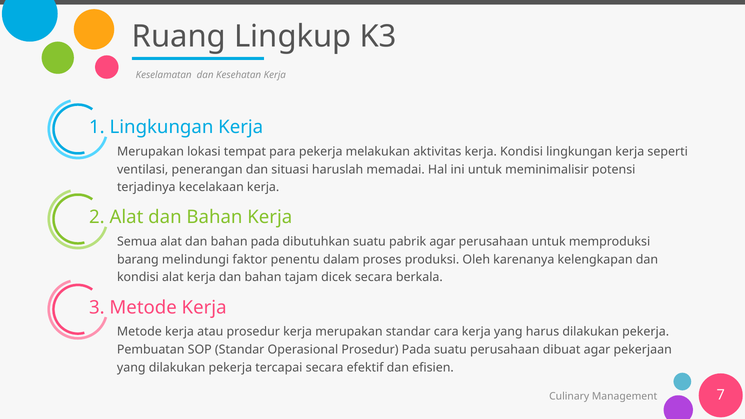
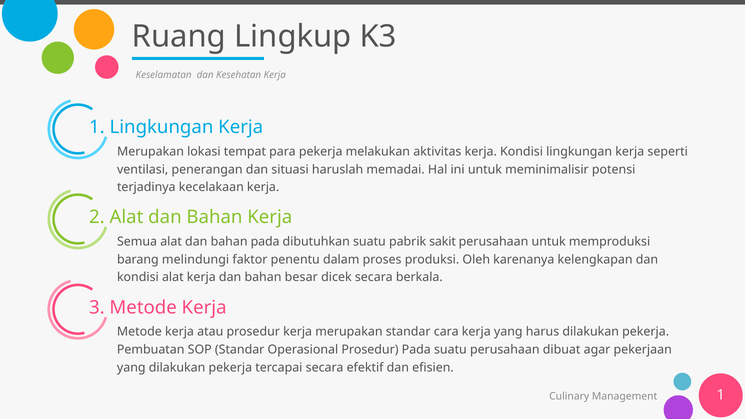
pabrik agar: agar -> sakit
tajam: tajam -> besar
Management 7: 7 -> 1
